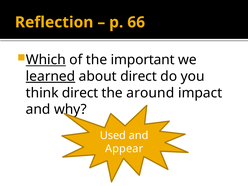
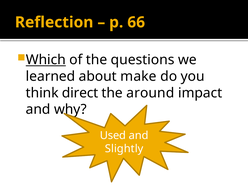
important: important -> questions
learned underline: present -> none
about direct: direct -> make
Appear: Appear -> Slightly
